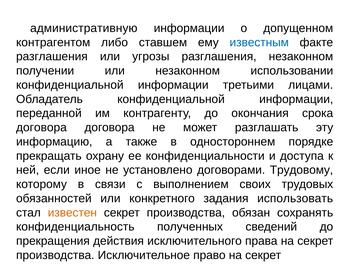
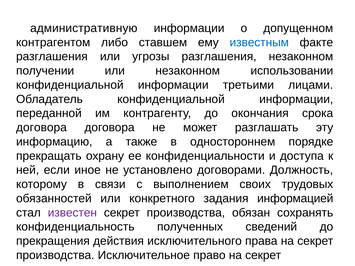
Трудовому: Трудовому -> Должность
использовать: использовать -> информацией
известен colour: orange -> purple
